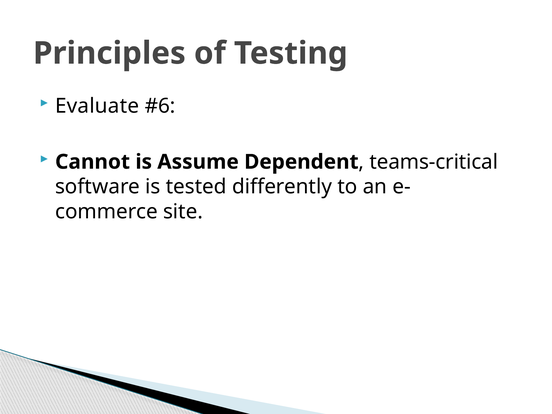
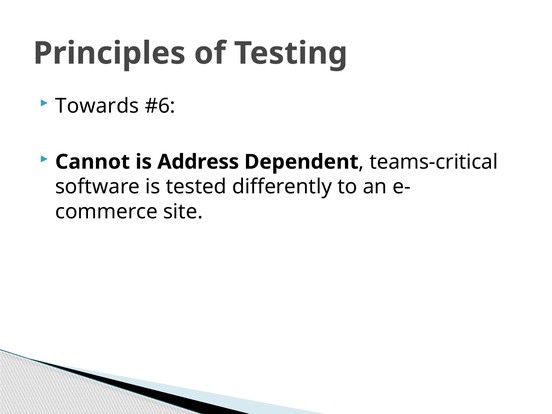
Evaluate: Evaluate -> Towards
Assume: Assume -> Address
